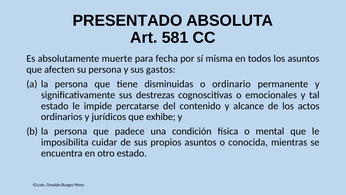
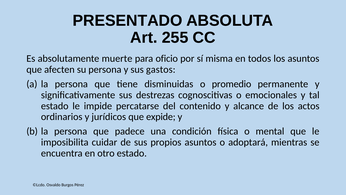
581: 581 -> 255
fecha: fecha -> oficio
ordinario: ordinario -> promedio
exhibe: exhibe -> expide
conocida: conocida -> adoptará
